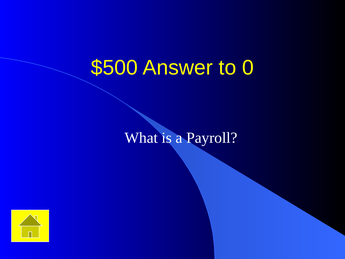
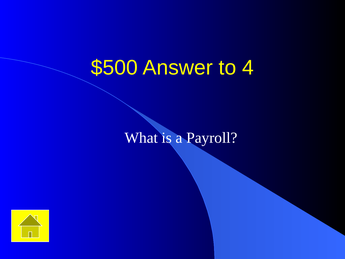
0: 0 -> 4
